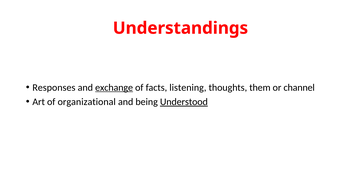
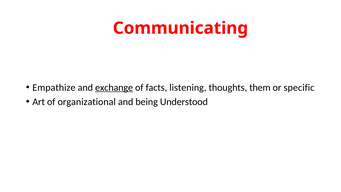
Understandings: Understandings -> Communicating
Responses: Responses -> Empathize
channel: channel -> specific
Understood underline: present -> none
